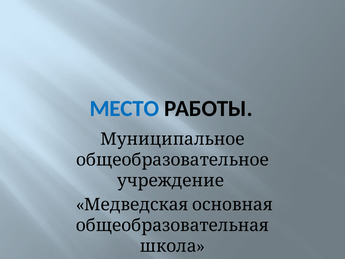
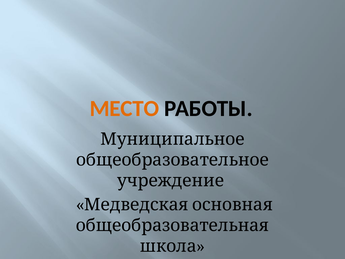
МЕСТО colour: blue -> orange
